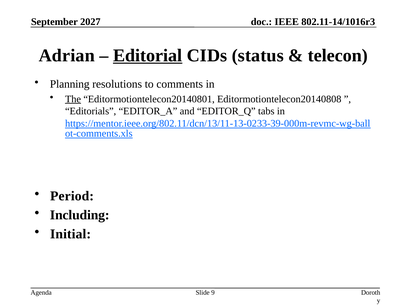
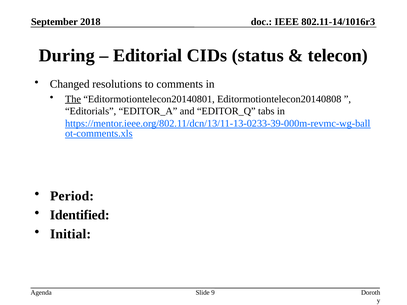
2027: 2027 -> 2018
Adrian: Adrian -> During
Editorial underline: present -> none
Planning: Planning -> Changed
Including: Including -> Identified
